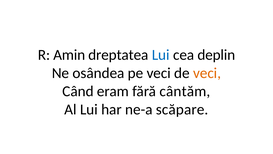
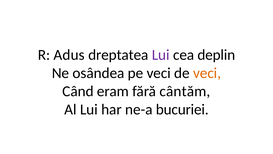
Amin: Amin -> Adus
Lui at (161, 55) colour: blue -> purple
scăpare: scăpare -> bucuriei
